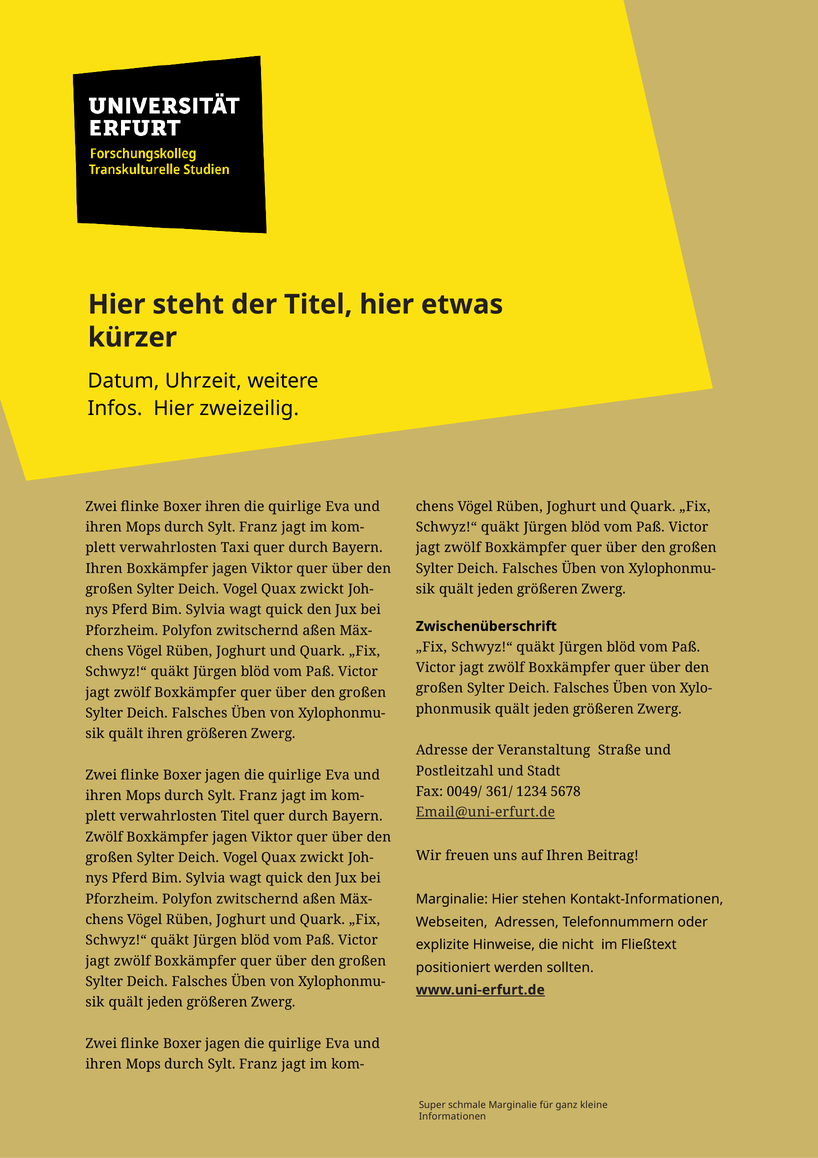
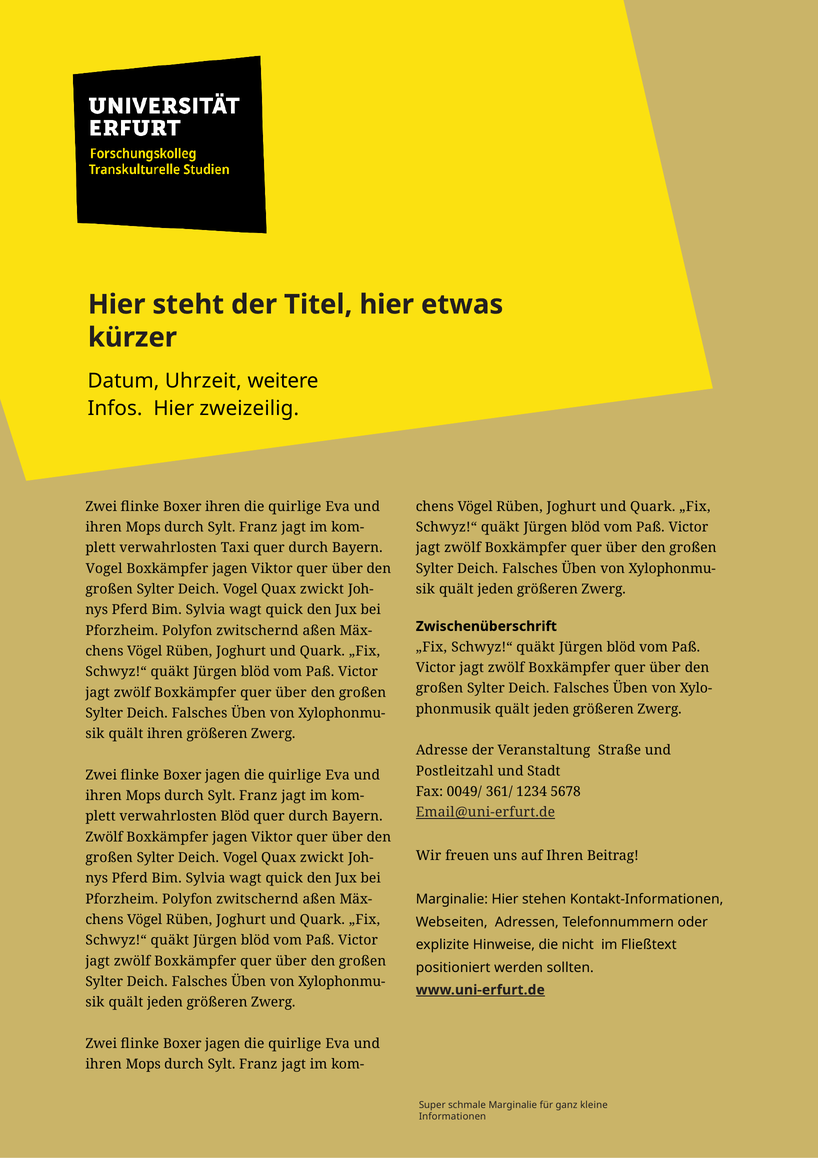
Ihren at (104, 568): Ihren -> Vogel
verwahrlosten Titel: Titel -> Blöd
